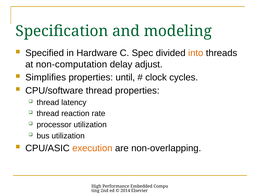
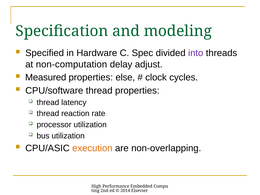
into colour: orange -> purple
Simplifies: Simplifies -> Measured
until: until -> else
